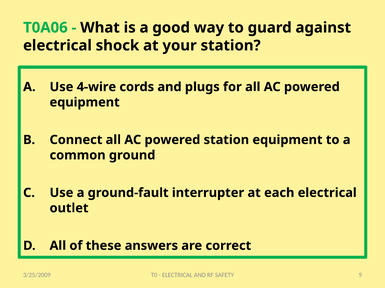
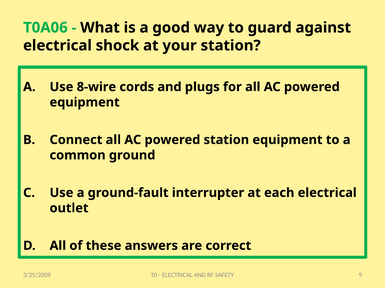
4-wire: 4-wire -> 8-wire
